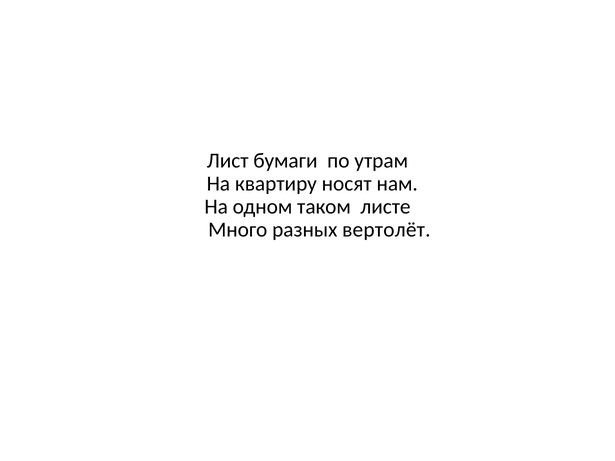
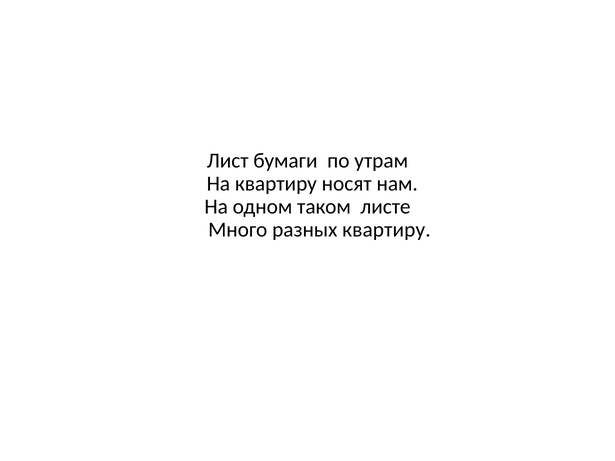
разных вертолёт: вертолёт -> квартиру
